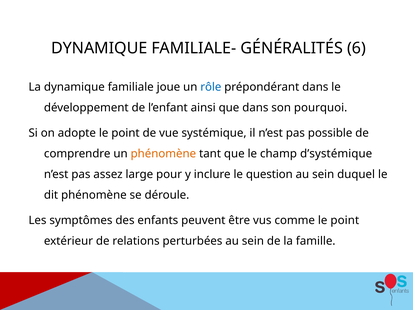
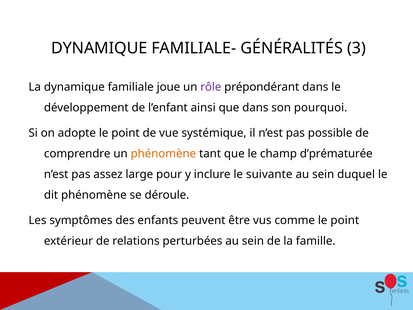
6: 6 -> 3
rôle colour: blue -> purple
d’systémique: d’systémique -> d’prématurée
question: question -> suivante
